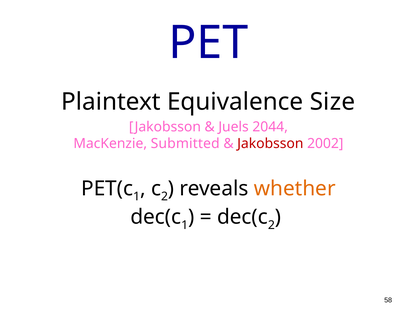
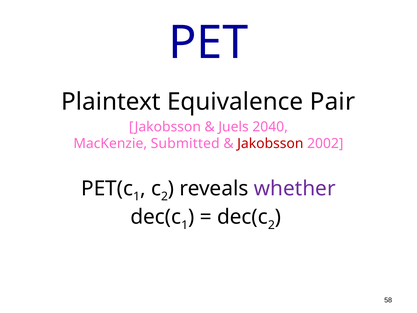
Size: Size -> Pair
2044: 2044 -> 2040
whether colour: orange -> purple
